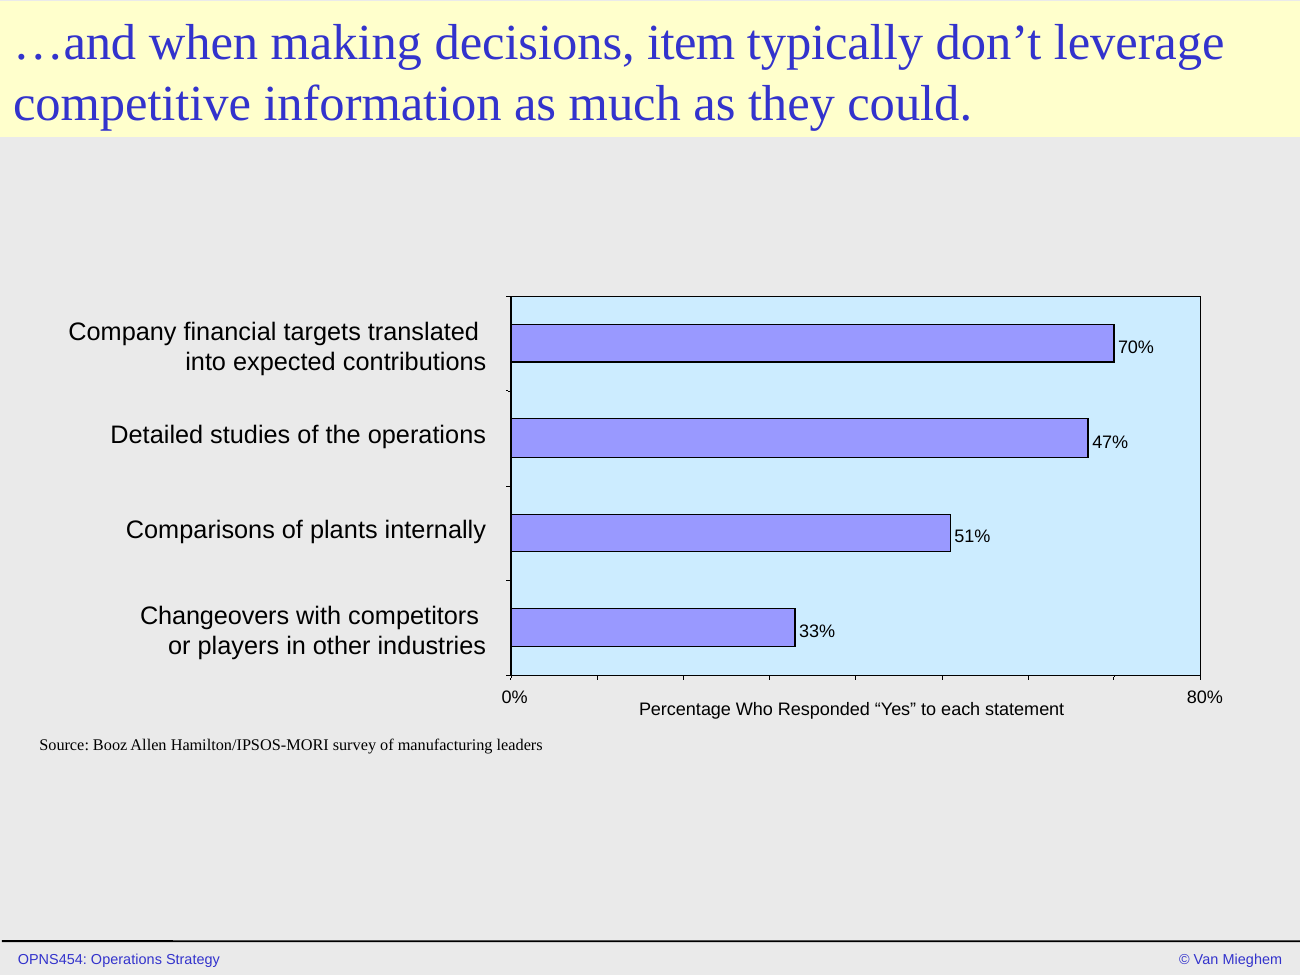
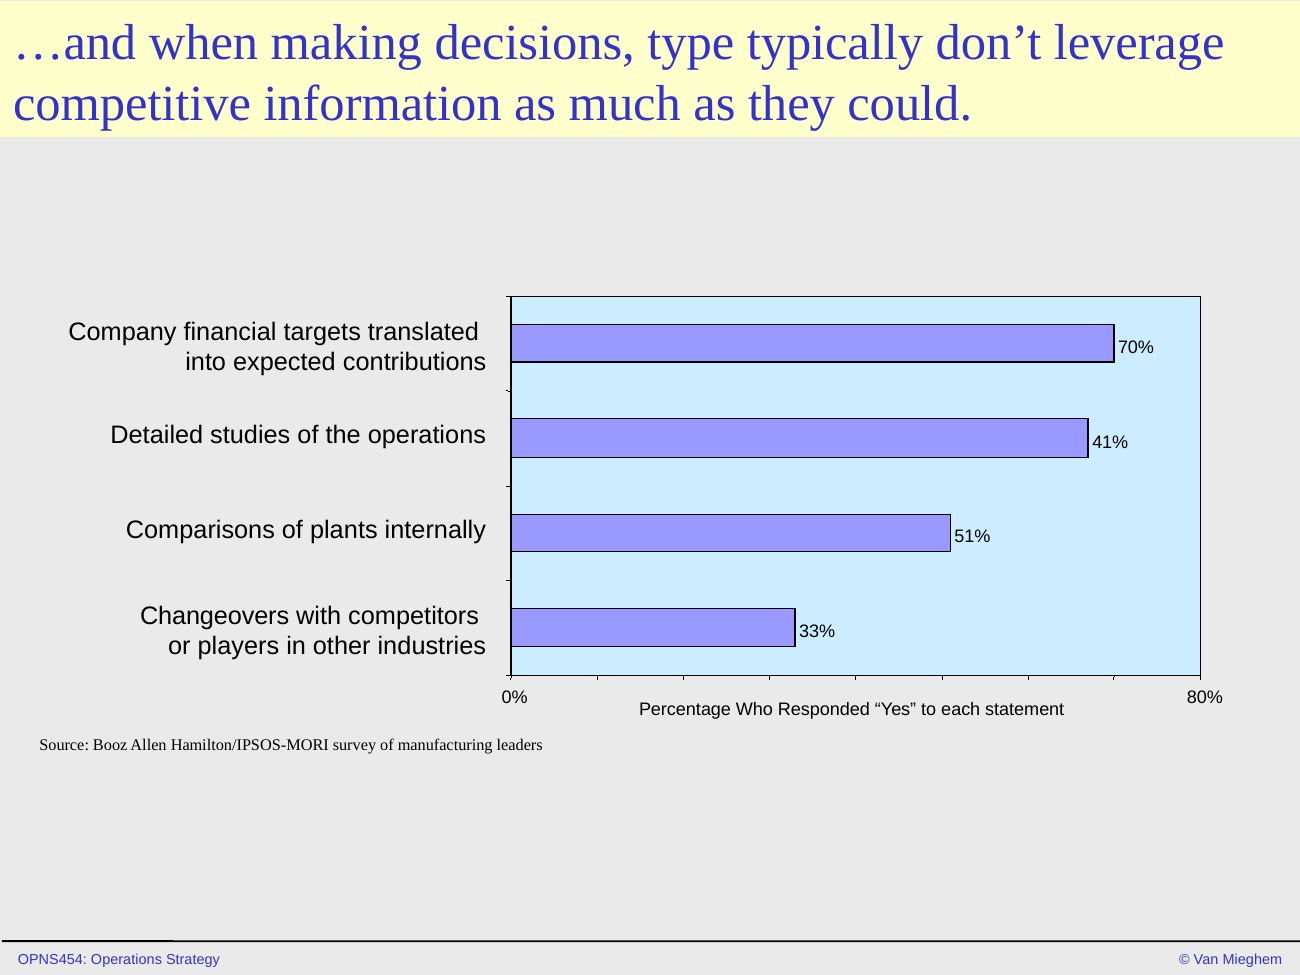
item: item -> type
47%: 47% -> 41%
